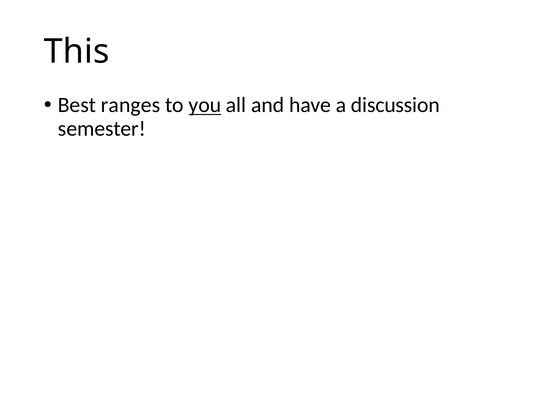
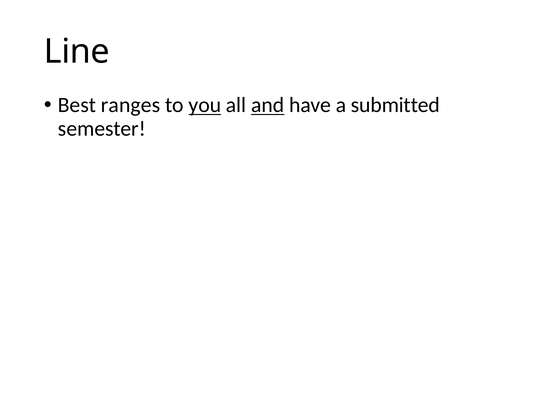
This: This -> Line
and underline: none -> present
discussion: discussion -> submitted
